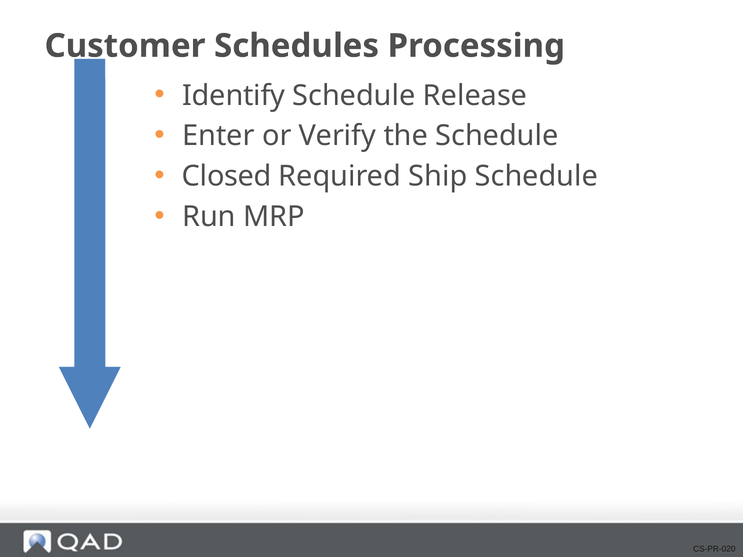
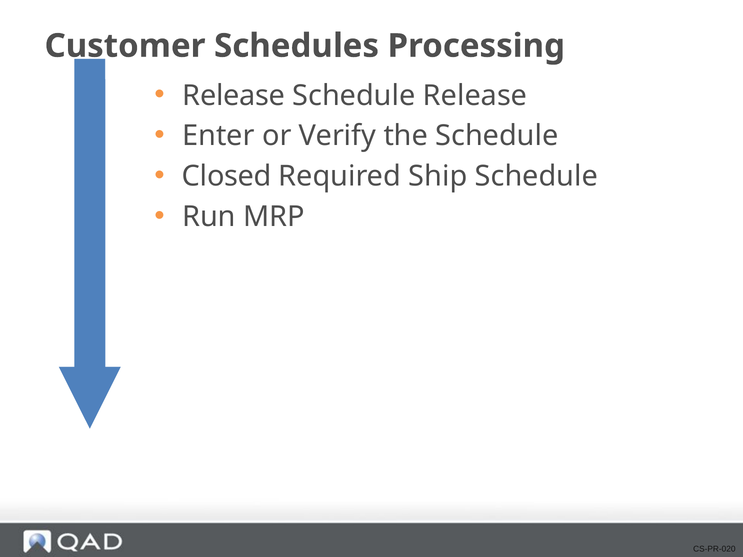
Identify at (234, 96): Identify -> Release
